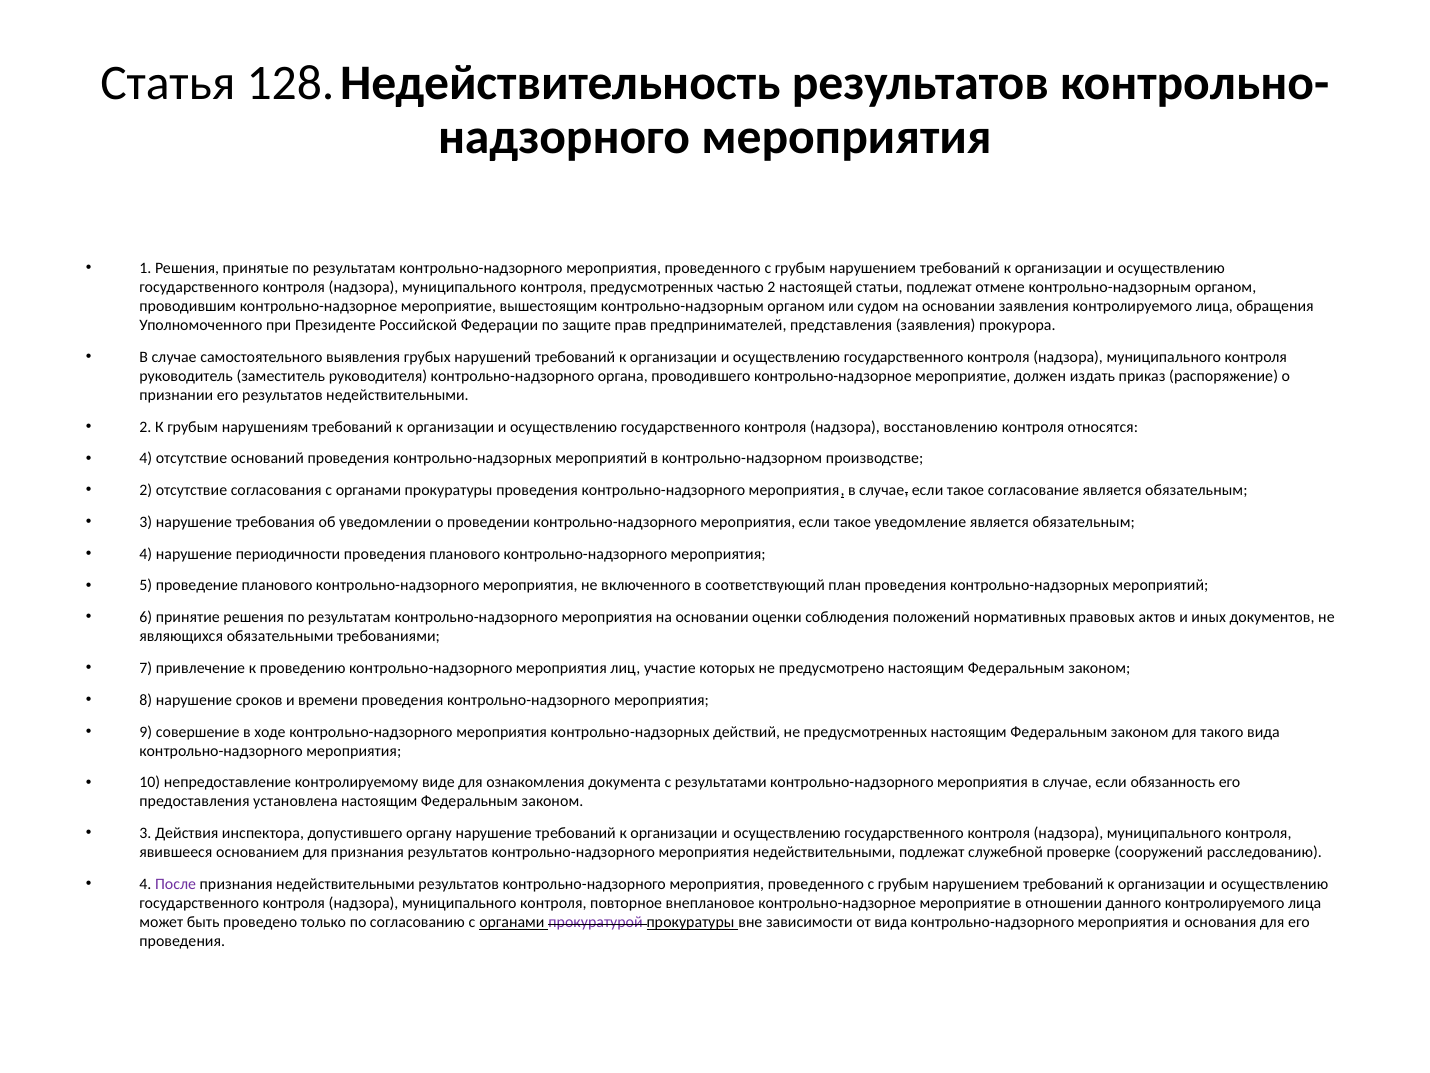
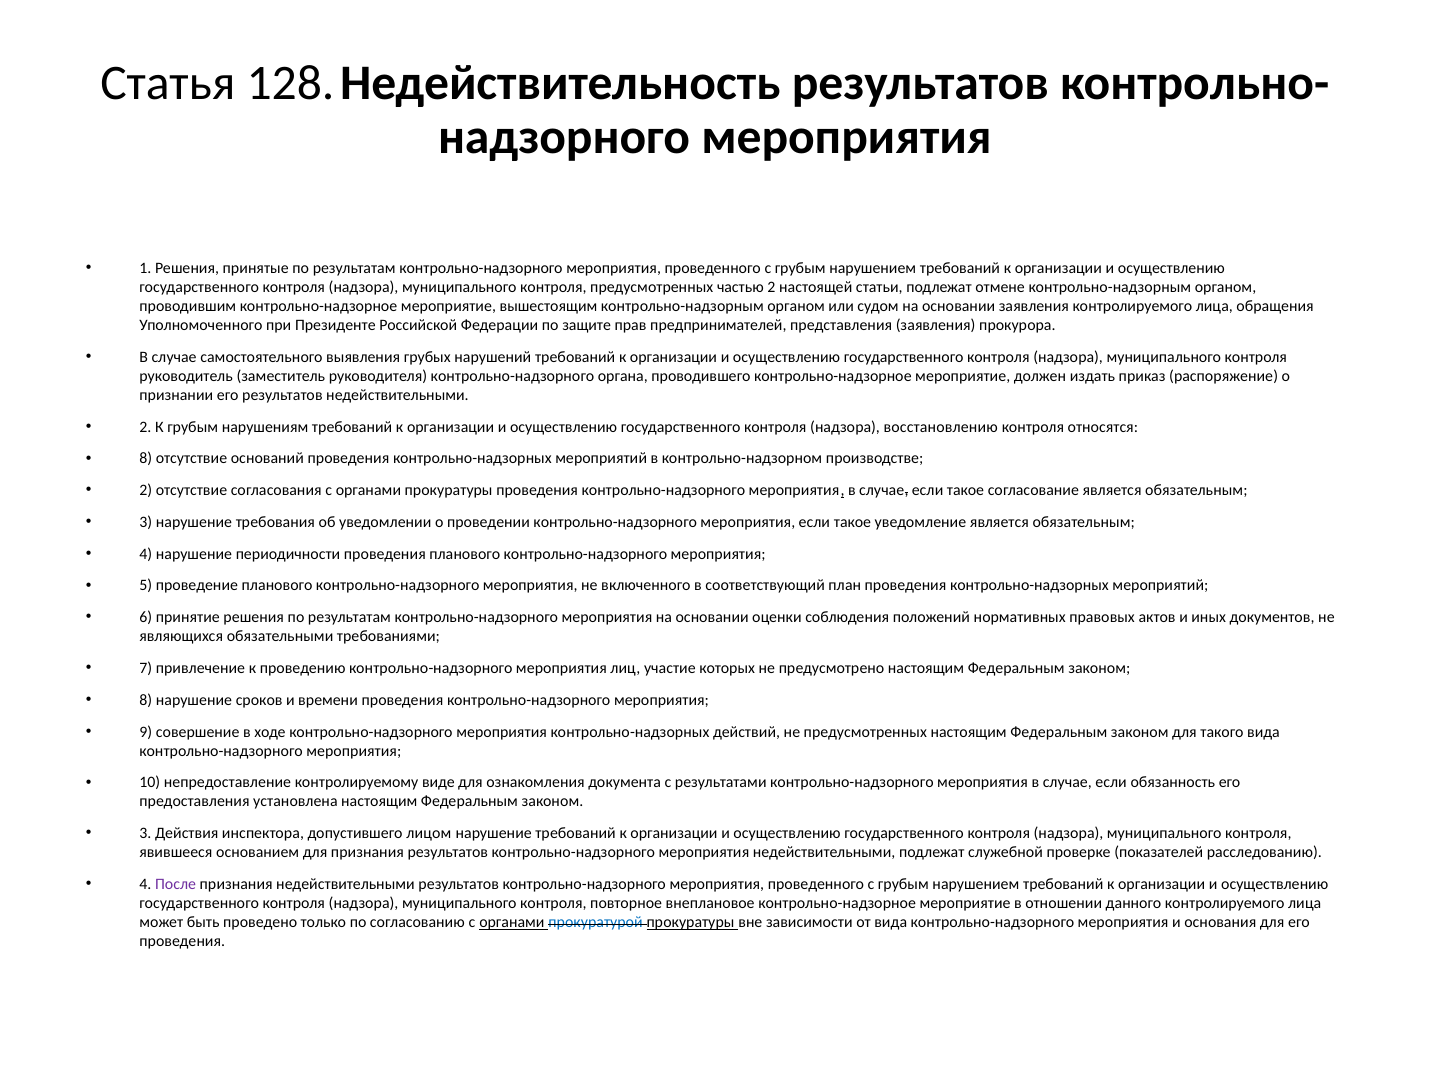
4 at (146, 458): 4 -> 8
органу: органу -> лицом
сооружений: сооружений -> показателей
прокуратурой colour: purple -> blue
